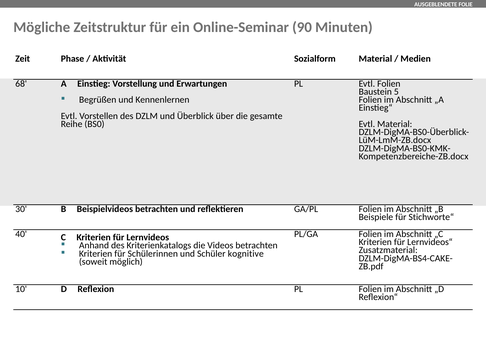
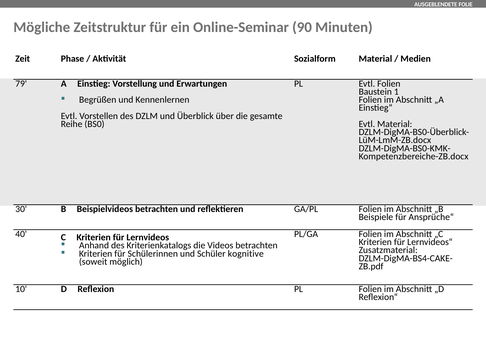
68: 68 -> 79
5: 5 -> 1
Stichworte“: Stichworte“ -> Ansprüche“
